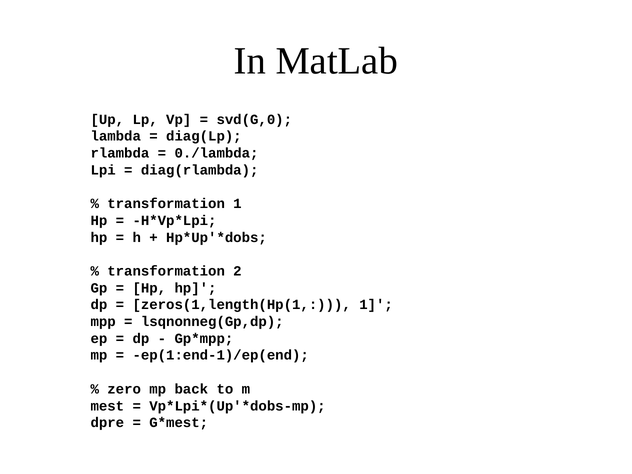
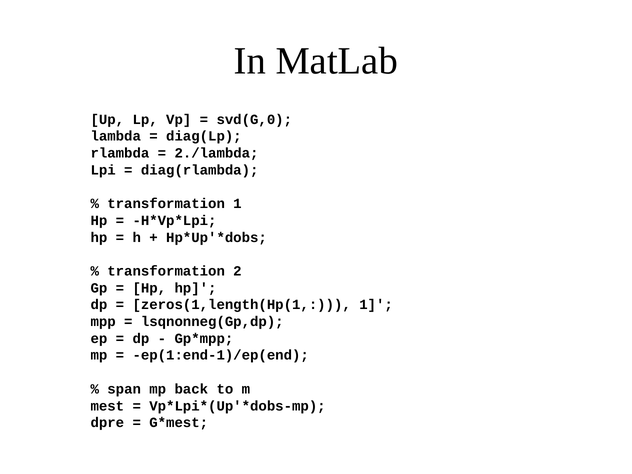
0./lambda: 0./lambda -> 2./lambda
zero: zero -> span
